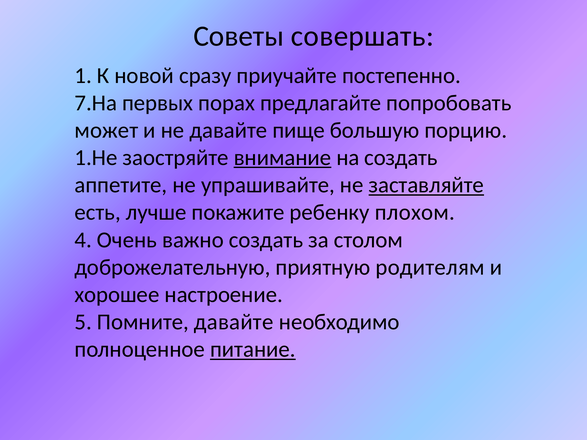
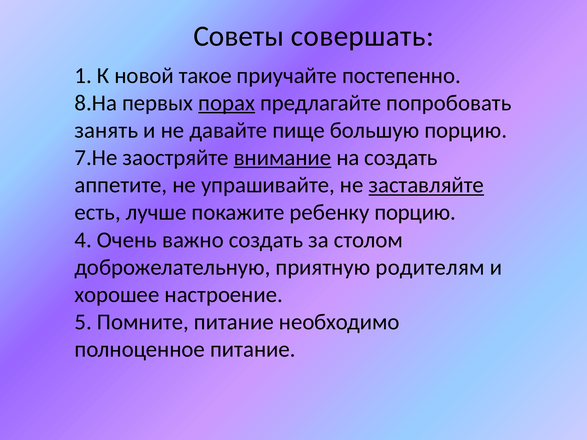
сразу: сразу -> такое
7.На: 7.На -> 8.На
порах underline: none -> present
может: может -> занять
1.Не: 1.Не -> 7.Не
ребенку плохом: плохом -> порцию
Помните давайте: давайте -> питание
питание at (253, 350) underline: present -> none
